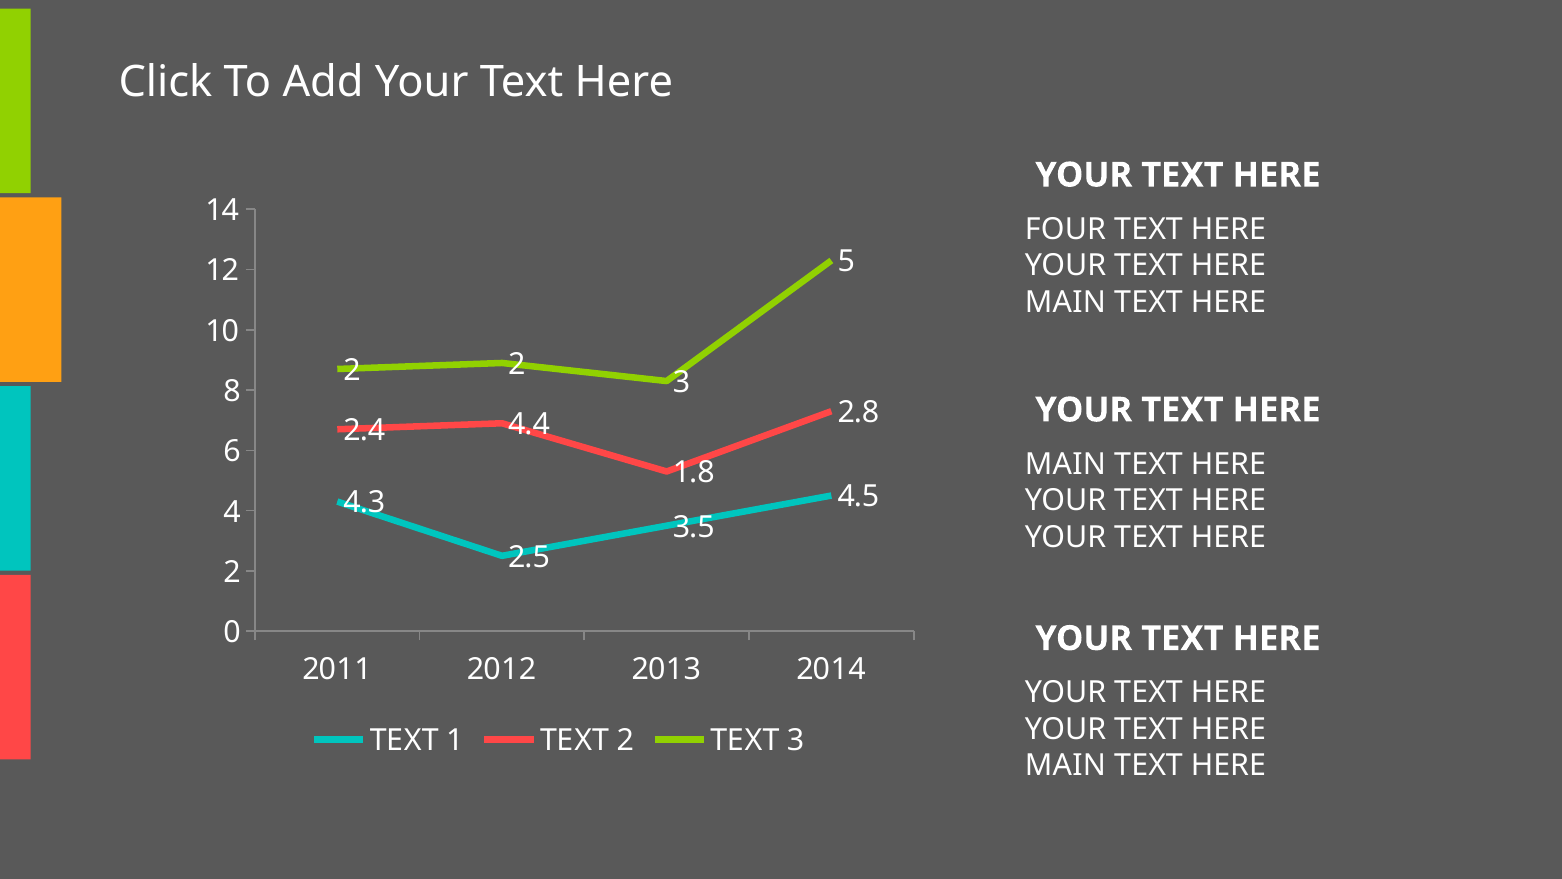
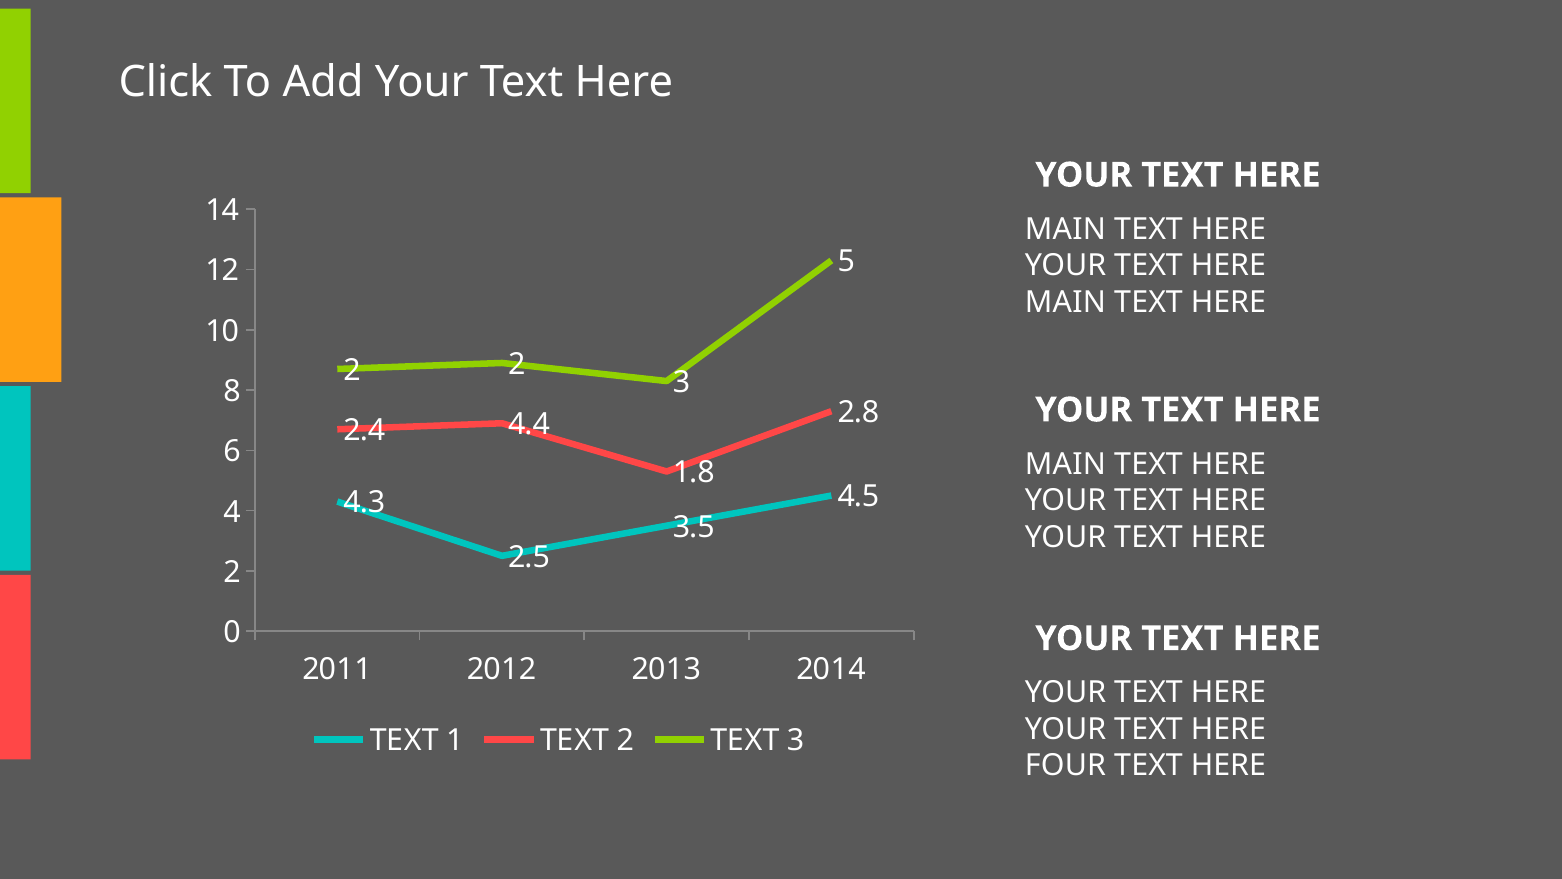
FOUR at (1065, 229): FOUR -> MAIN
MAIN at (1065, 766): MAIN -> FOUR
